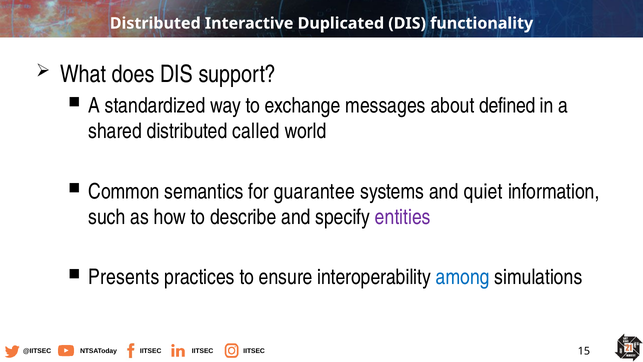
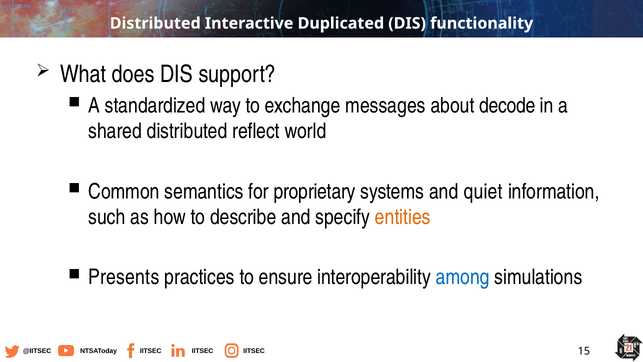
defined: defined -> decode
called: called -> reflect
guarantee: guarantee -> proprietary
entities colour: purple -> orange
